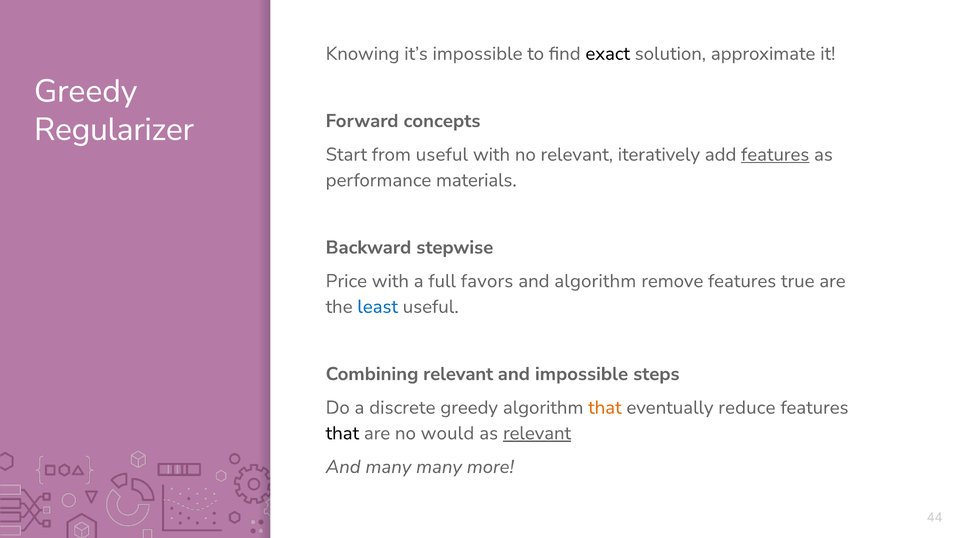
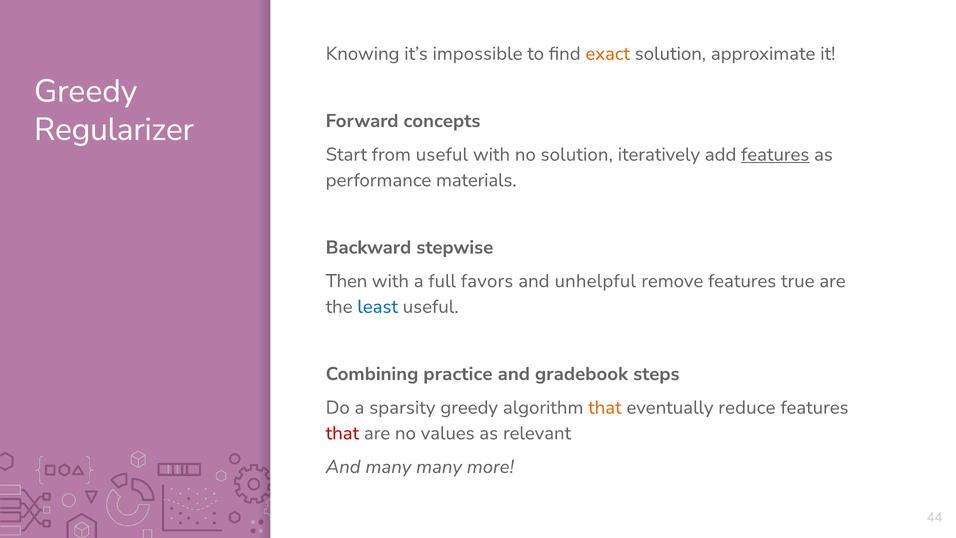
exact colour: black -> orange
no relevant: relevant -> solution
Price: Price -> Then
and algorithm: algorithm -> unhelpful
Combining relevant: relevant -> practice
and impossible: impossible -> gradebook
discrete: discrete -> sparsity
that at (342, 433) colour: black -> red
would: would -> values
relevant at (537, 433) underline: present -> none
